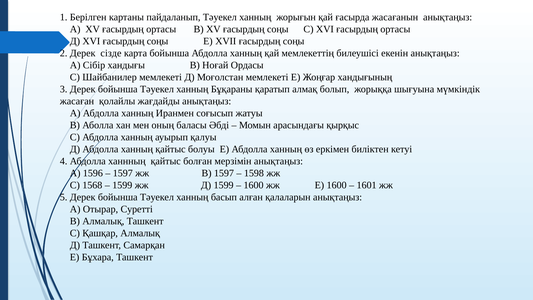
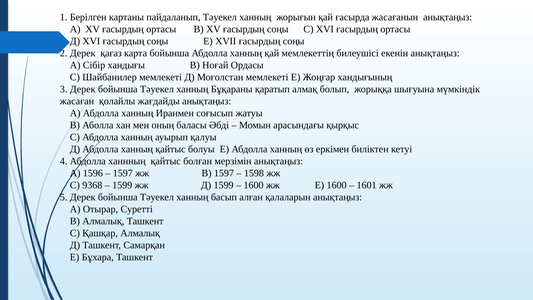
сізде: сізде -> қағаз
1568: 1568 -> 9368
